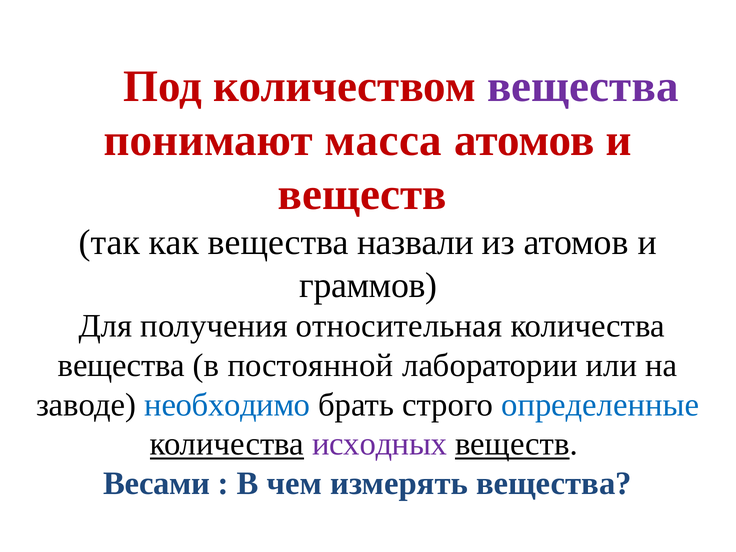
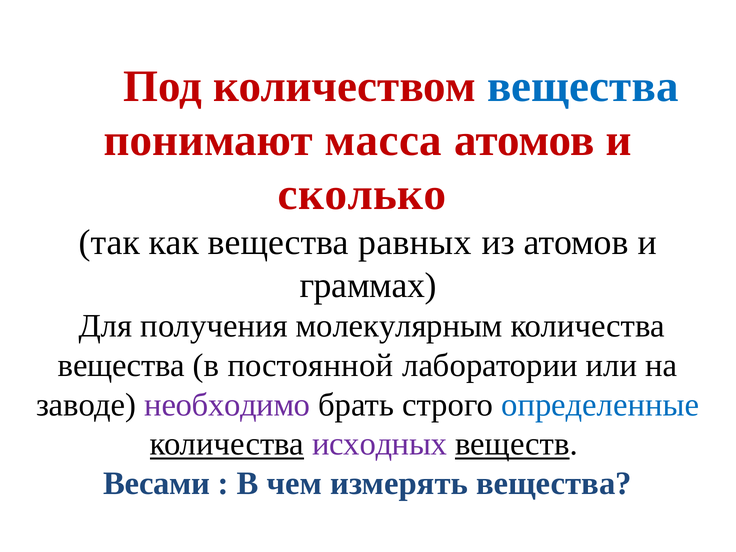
вещества at (583, 86) colour: purple -> blue
веществ at (362, 194): веществ -> сколько
назвали: назвали -> равных
граммов: граммов -> граммах
относительная: относительная -> молекулярным
необходимо colour: blue -> purple
